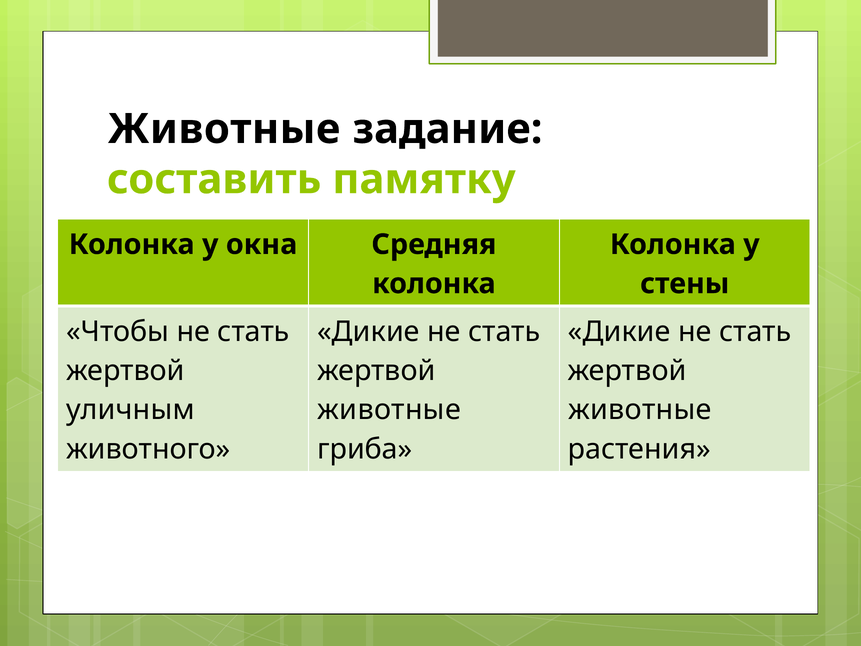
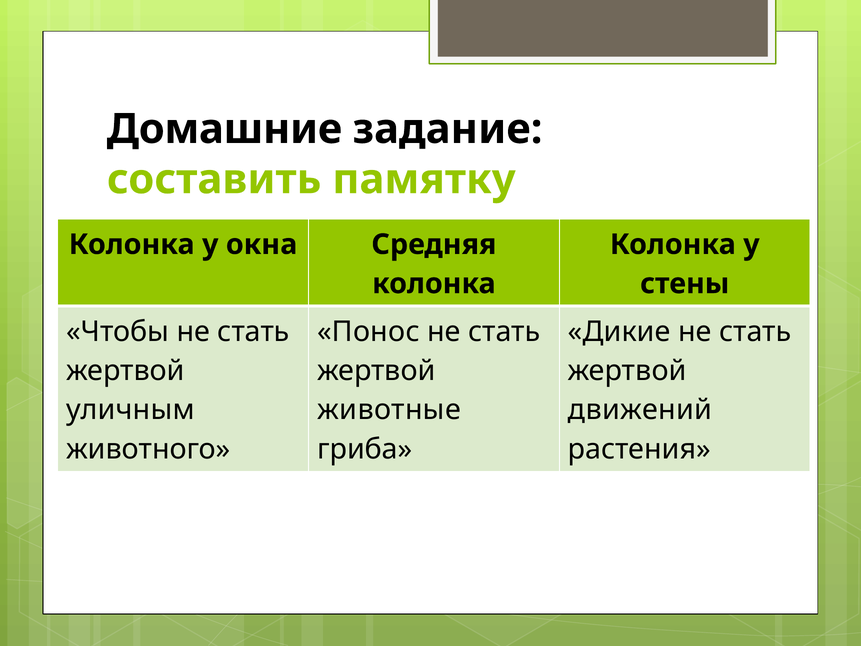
Животные at (224, 129): Животные -> Домашние
Дикие at (368, 331): Дикие -> Понос
животные at (640, 410): животные -> движений
